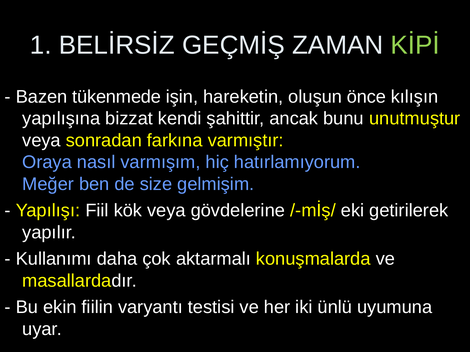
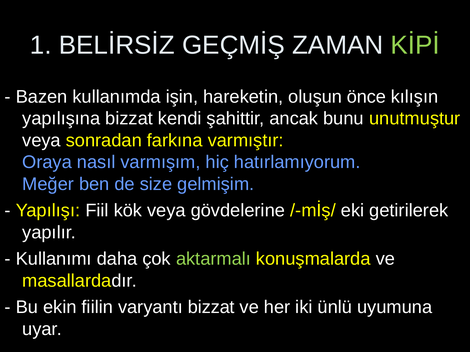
tükenmede: tükenmede -> kullanımda
aktarmalı colour: white -> light green
varyantı testisi: testisi -> bizzat
